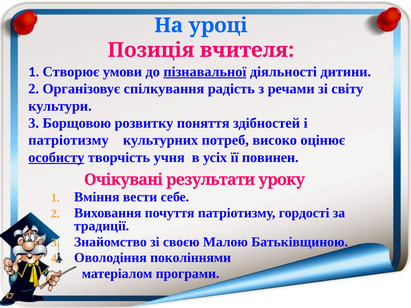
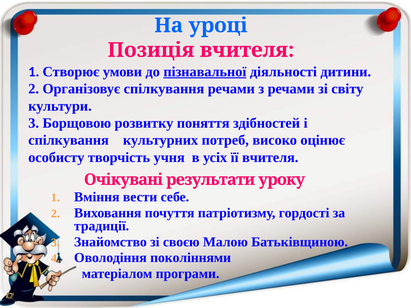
спілкування радість: радість -> речами
патріотизму at (68, 140): патріотизму -> спілкування
особисту underline: present -> none
її повинен: повинен -> вчителя
